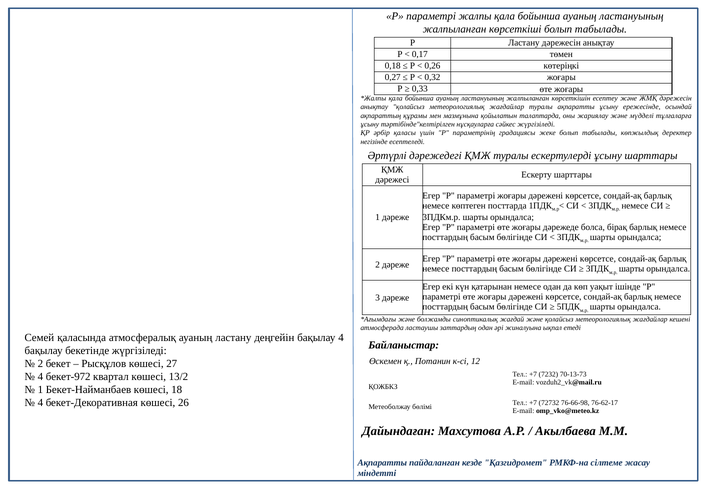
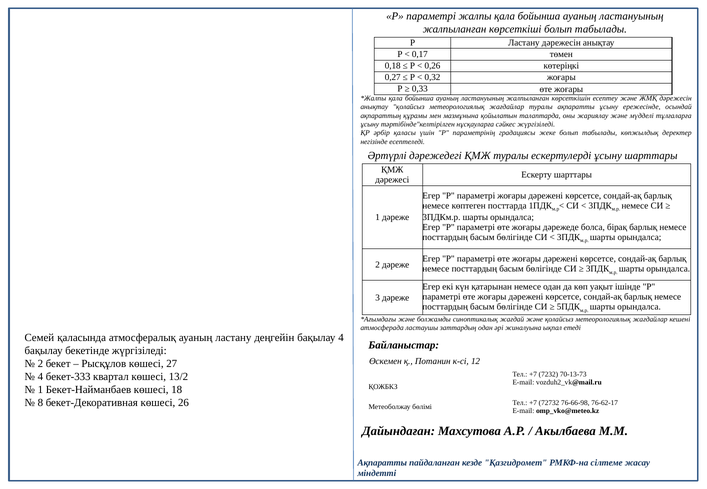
бекет-972: бекет-972 -> бекет-333
4 at (40, 403): 4 -> 8
